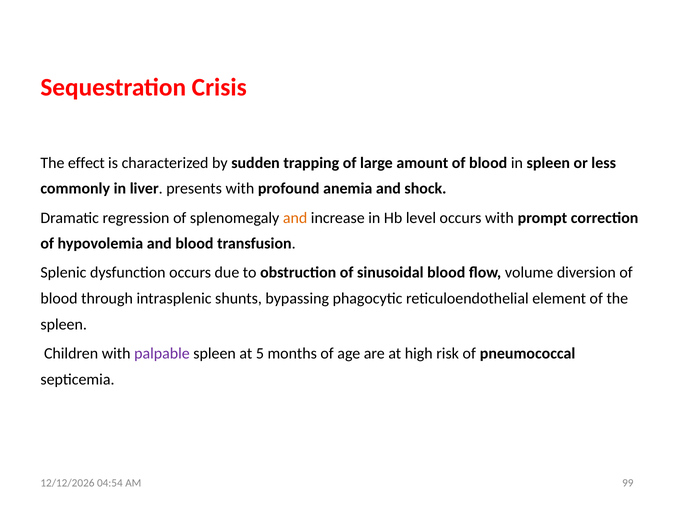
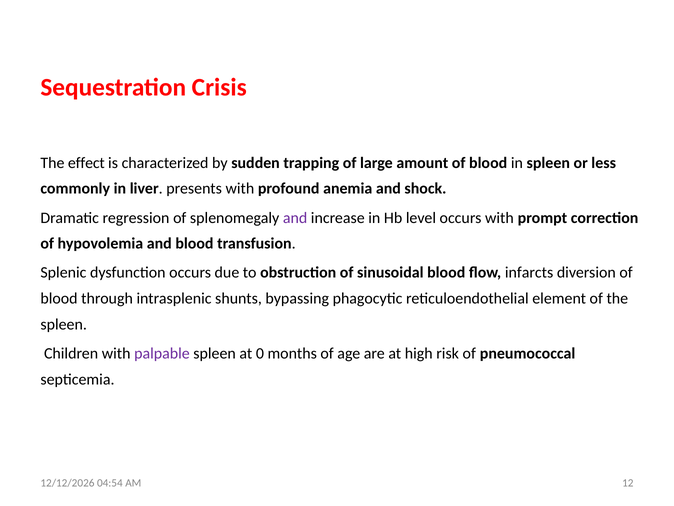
and at (295, 218) colour: orange -> purple
volume: volume -> infarcts
5: 5 -> 0
99: 99 -> 12
